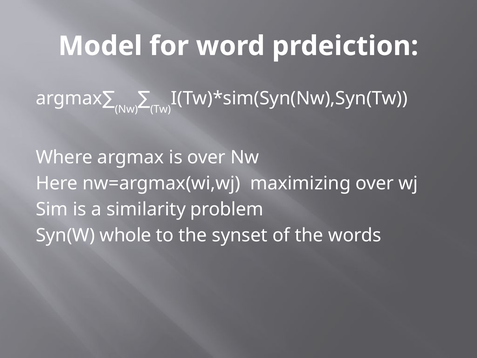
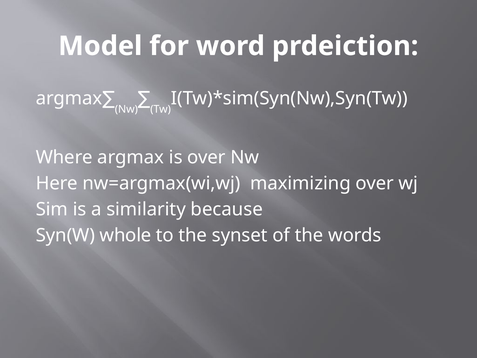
problem: problem -> because
